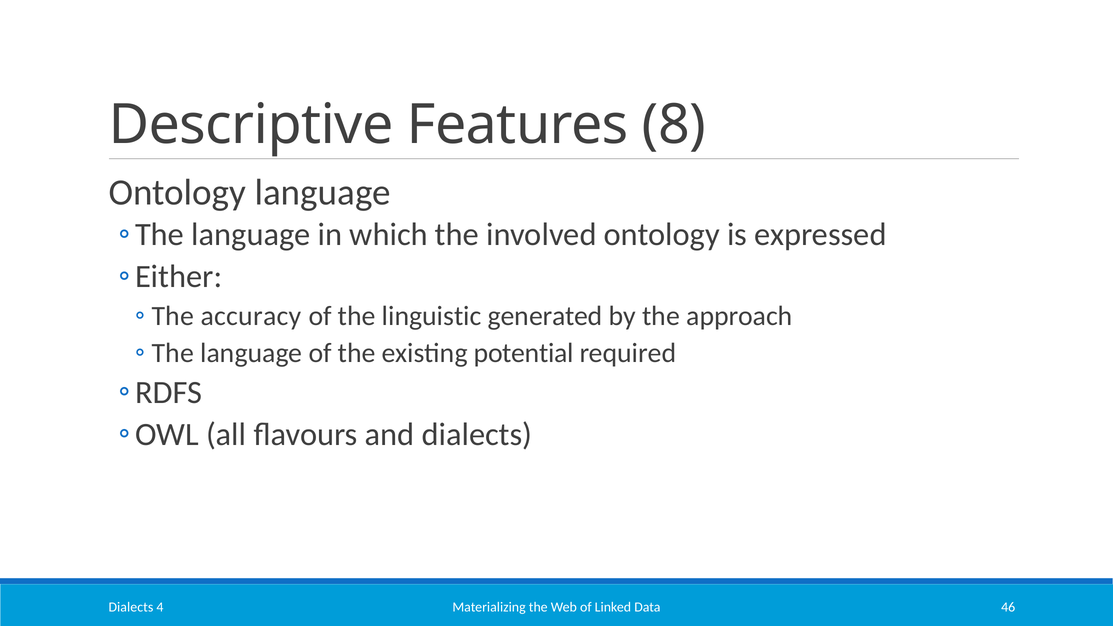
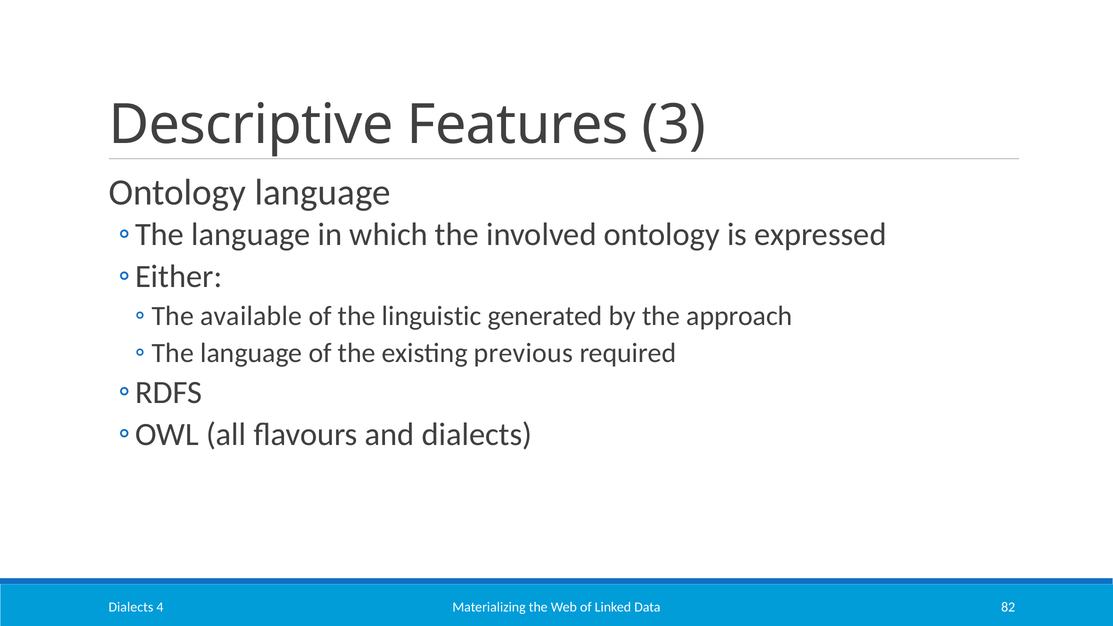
8: 8 -> 3
accuracy: accuracy -> available
potential: potential -> previous
46: 46 -> 82
